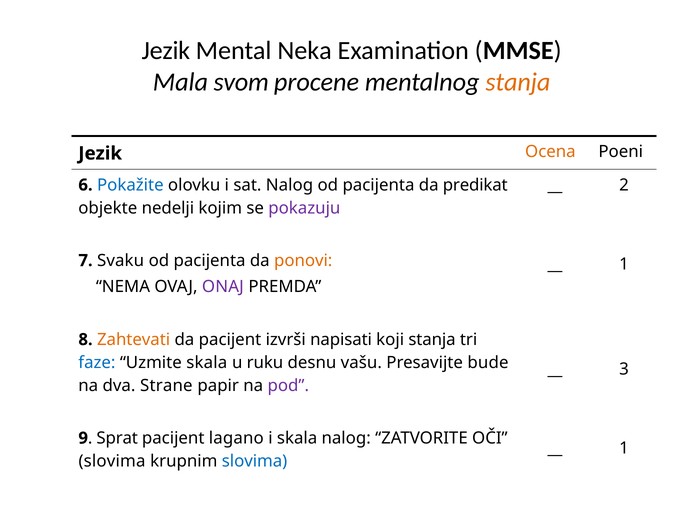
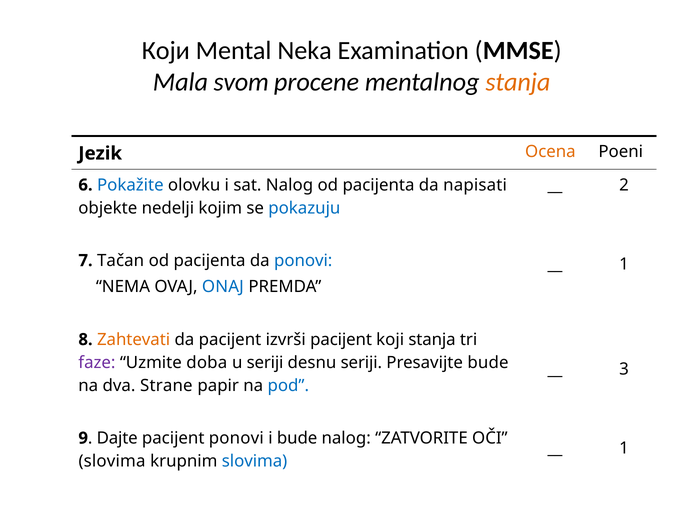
Jezik at (166, 50): Jezik -> Који
predikat: predikat -> napisati
pokazuju colour: purple -> blue
Svaku: Svaku -> Tačan
ponovi at (303, 260) colour: orange -> blue
ONAJ colour: purple -> blue
izvrši napisati: napisati -> pacijent
faze colour: blue -> purple
Uzmite skala: skala -> doba
u ruku: ruku -> seriji
desnu vašu: vašu -> seriji
pod colour: purple -> blue
Sprat: Sprat -> Dajte
pacijent lagano: lagano -> ponovi
i skala: skala -> bude
